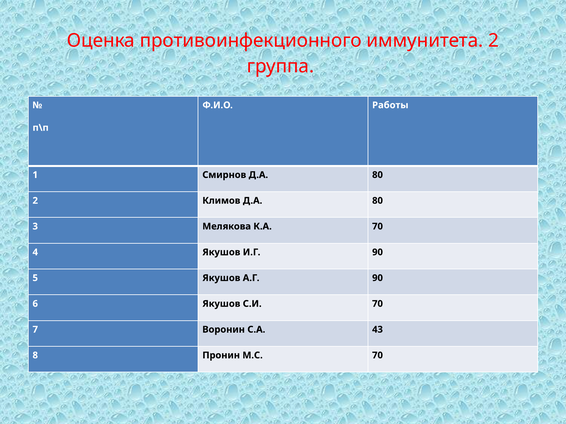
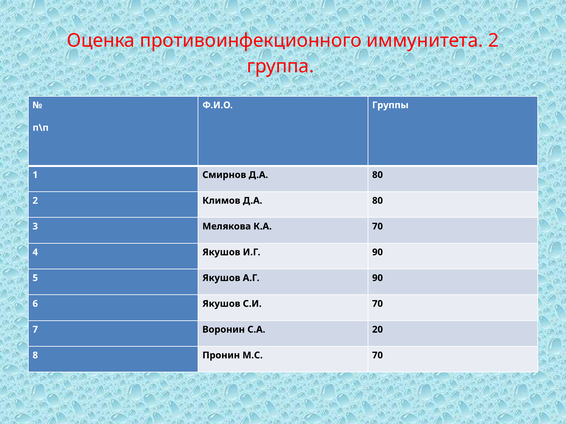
Работы: Работы -> Группы
43: 43 -> 20
